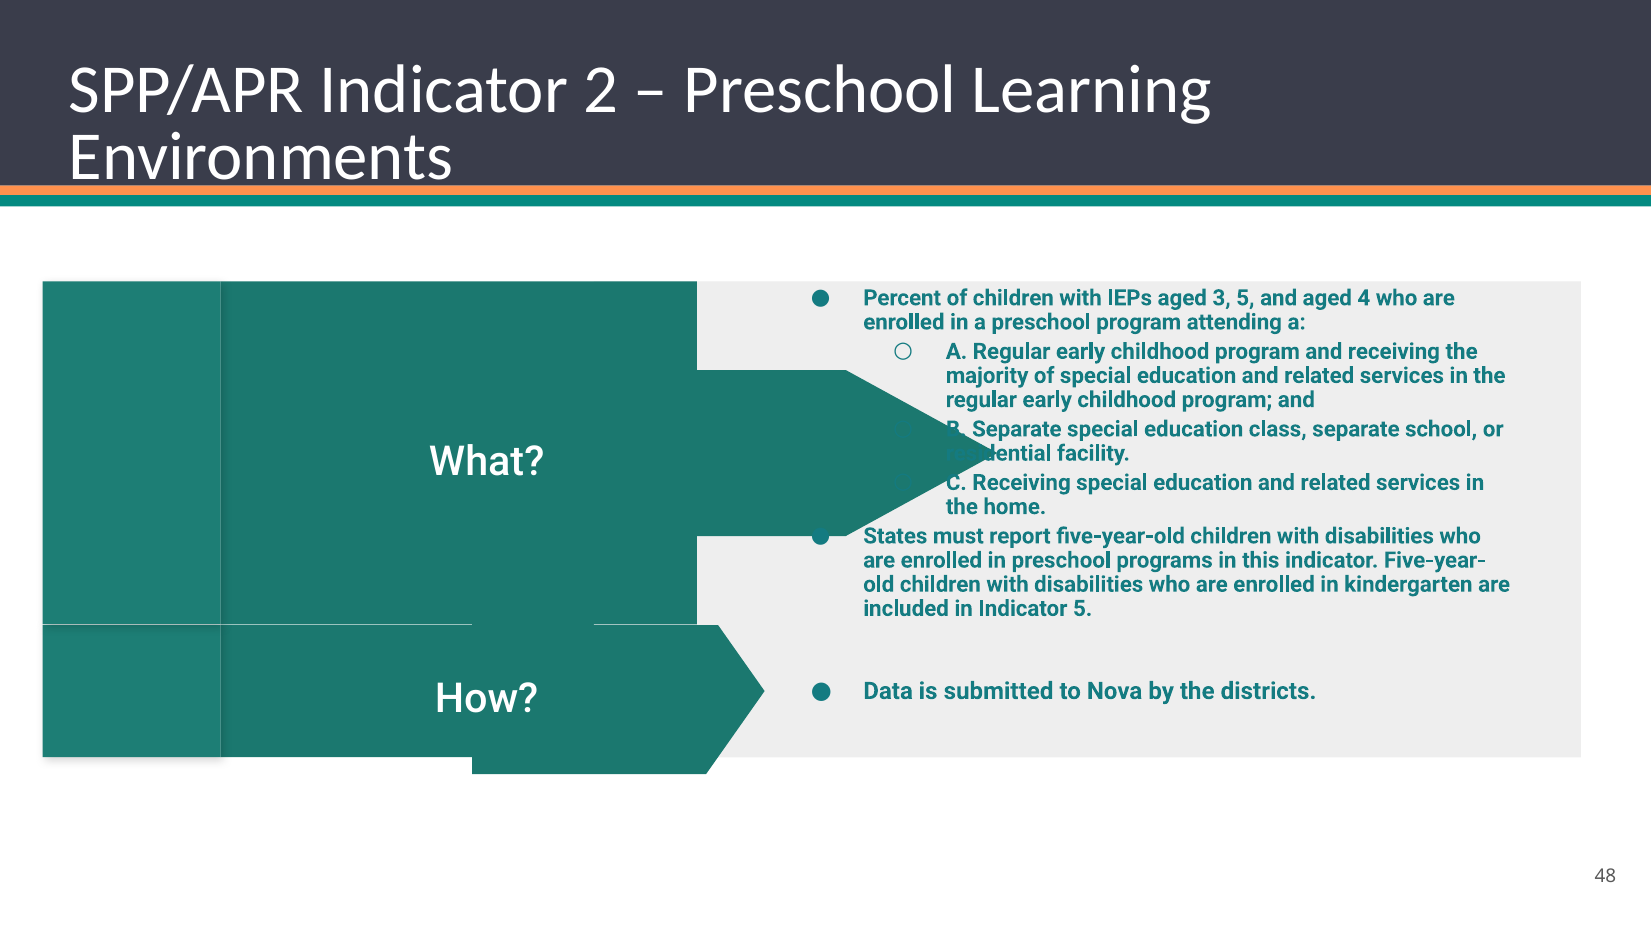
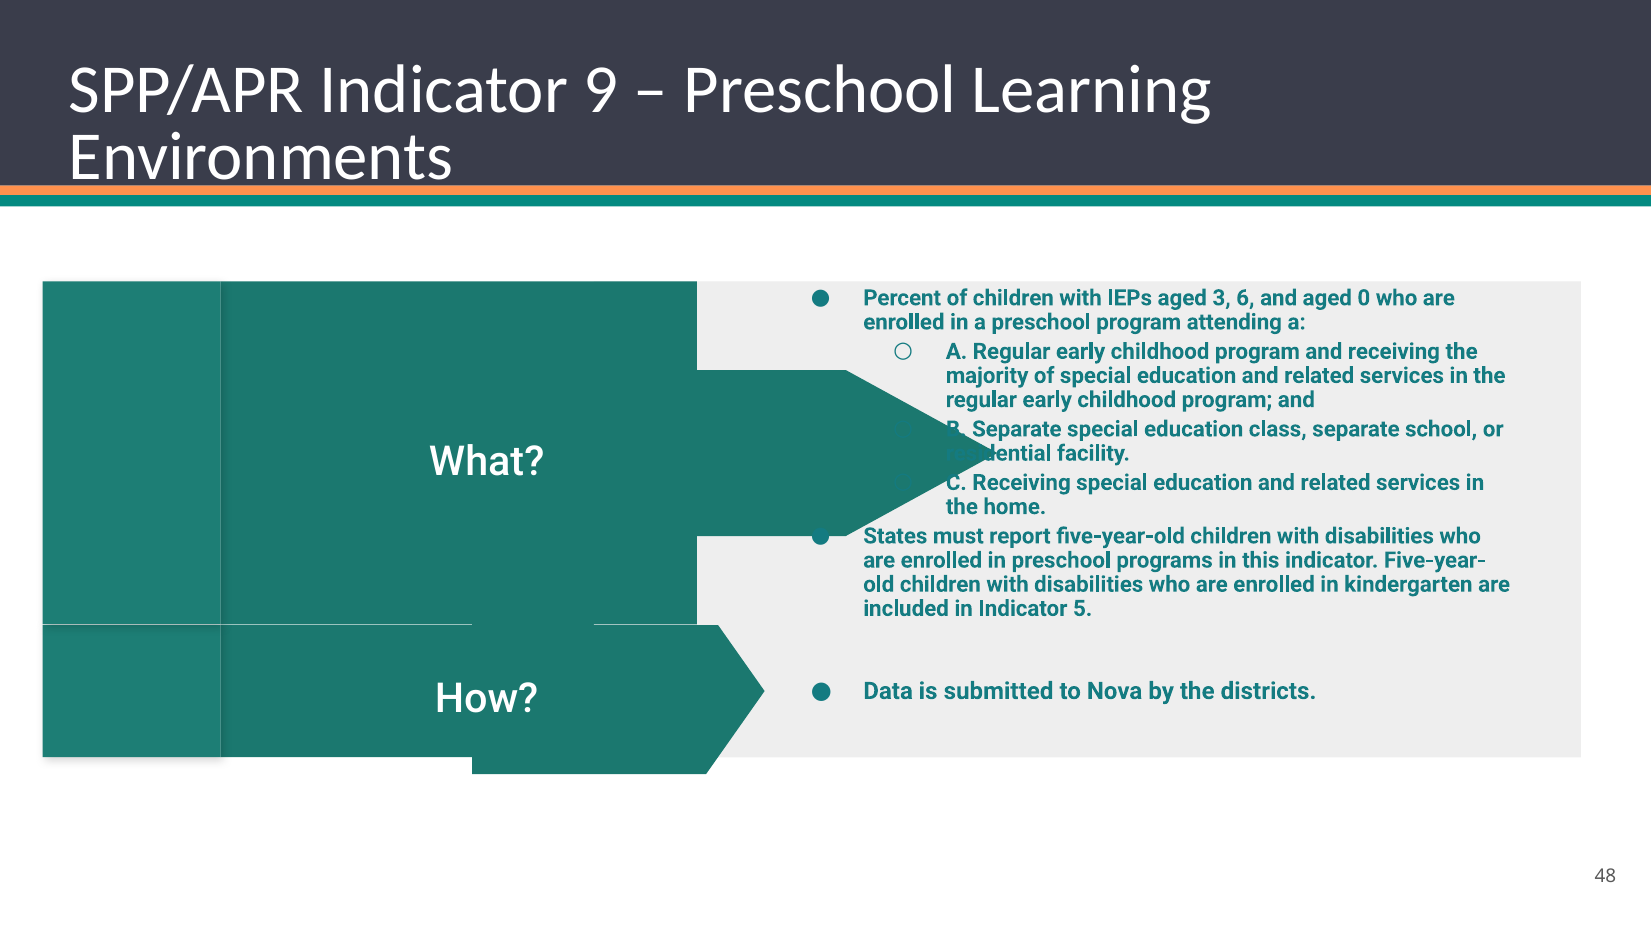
2: 2 -> 9
3 5: 5 -> 6
4: 4 -> 0
